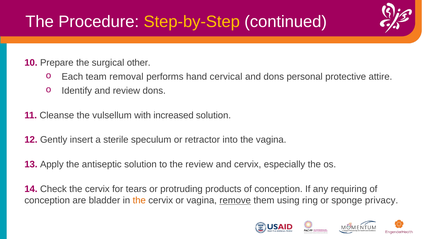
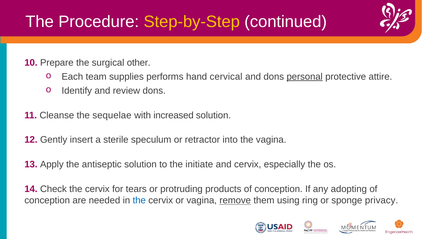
removal: removal -> supplies
personal underline: none -> present
vulsellum: vulsellum -> sequelae
the review: review -> initiate
requiring: requiring -> adopting
bladder: bladder -> needed
the at (139, 200) colour: orange -> blue
